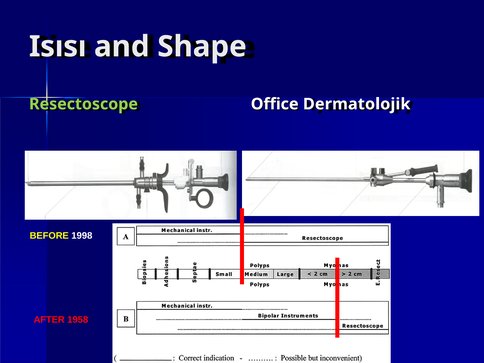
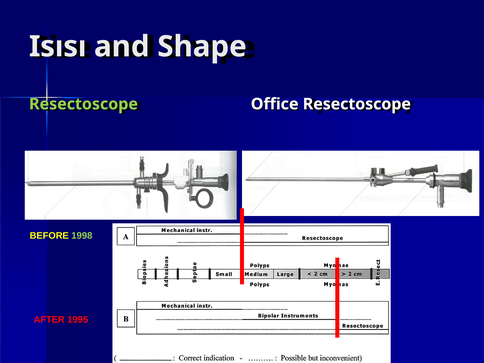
Dermatolojik at (357, 104): Dermatolojik -> Resectoscope
1998 colour: white -> light green
1958: 1958 -> 1995
